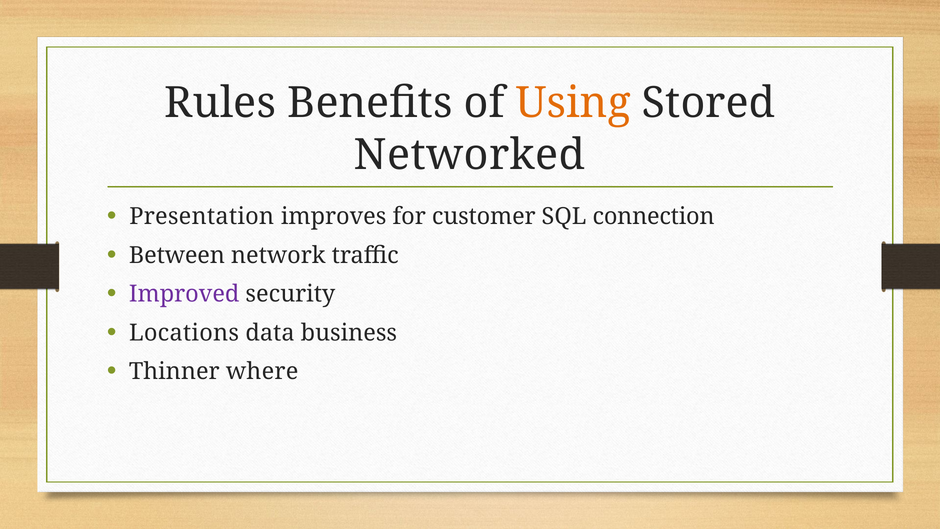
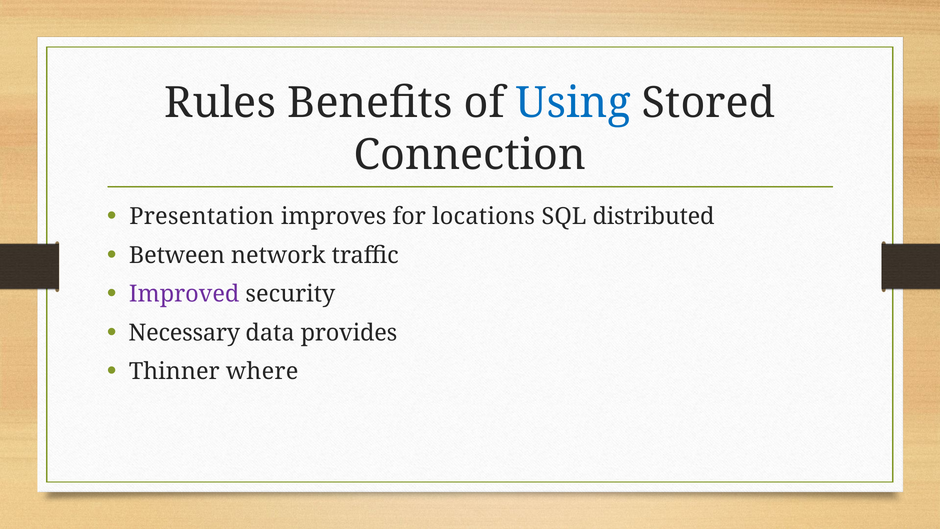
Using colour: orange -> blue
Networked: Networked -> Connection
customer: customer -> locations
connection: connection -> distributed
Locations: Locations -> Necessary
business: business -> provides
